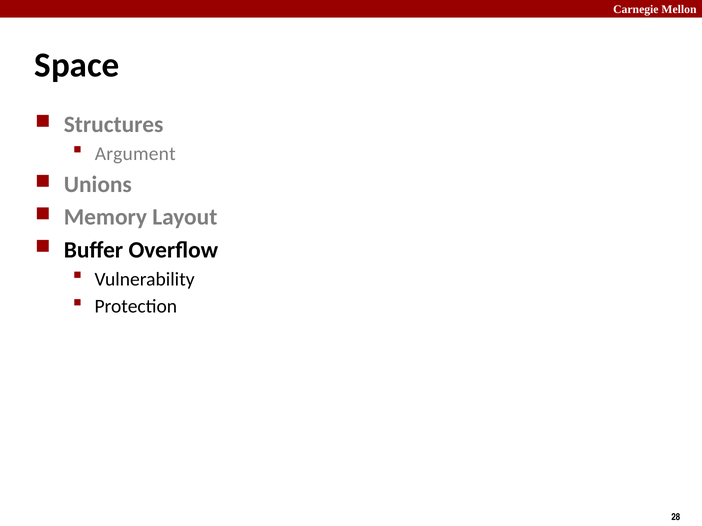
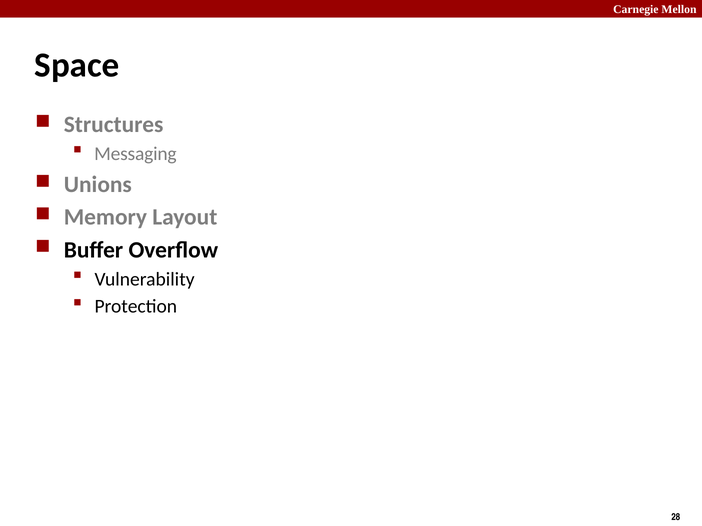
Argument: Argument -> Messaging
